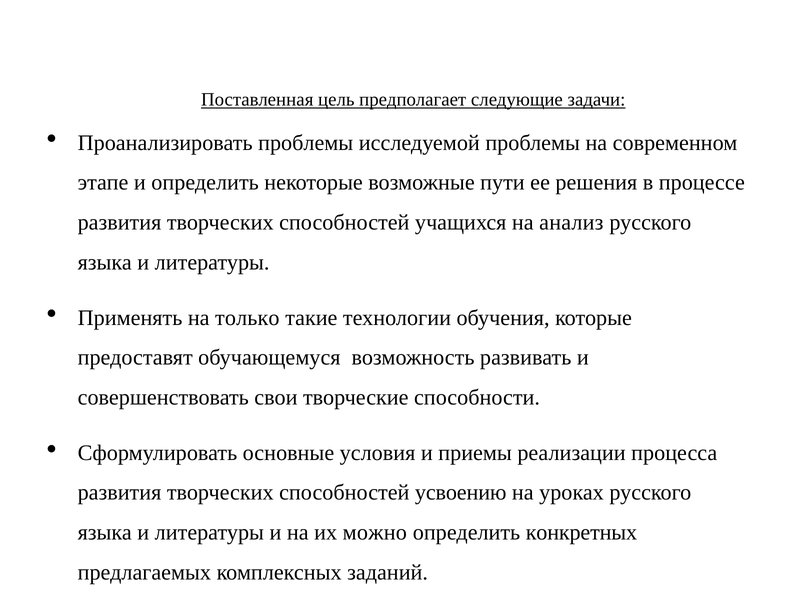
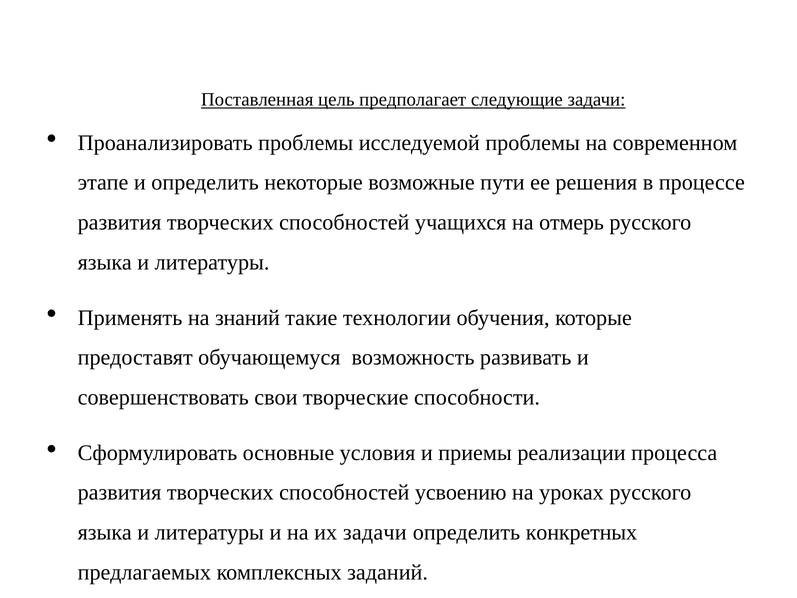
анализ: анализ -> отмерь
только: только -> знаний
их можно: можно -> задачи
